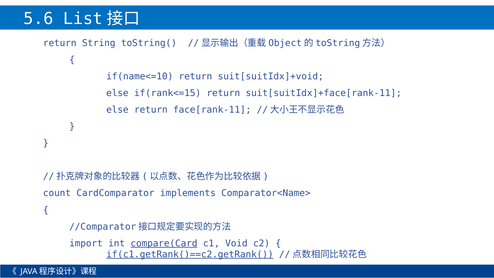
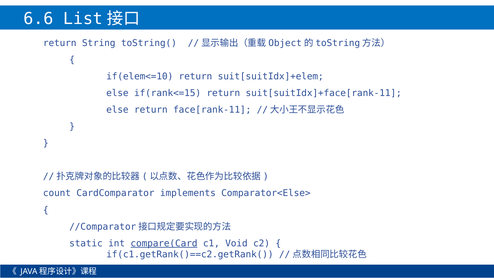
5.6: 5.6 -> 6.6
if(name<=10: if(name<=10 -> if(elem<=10
suit[suitIdx]+void: suit[suitIdx]+void -> suit[suitIdx]+elem
Comparator<Name>: Comparator<Name> -> Comparator<Else>
import: import -> static
if(c1.getRank()==c2.getRank( underline: present -> none
